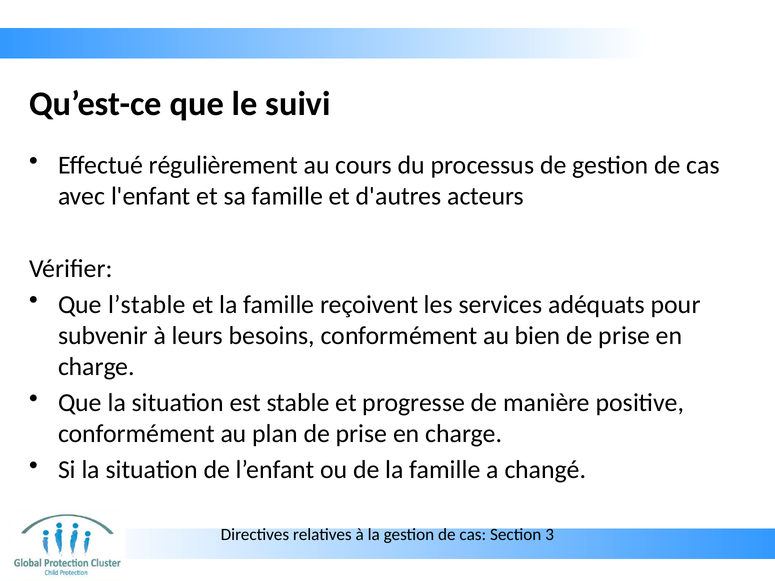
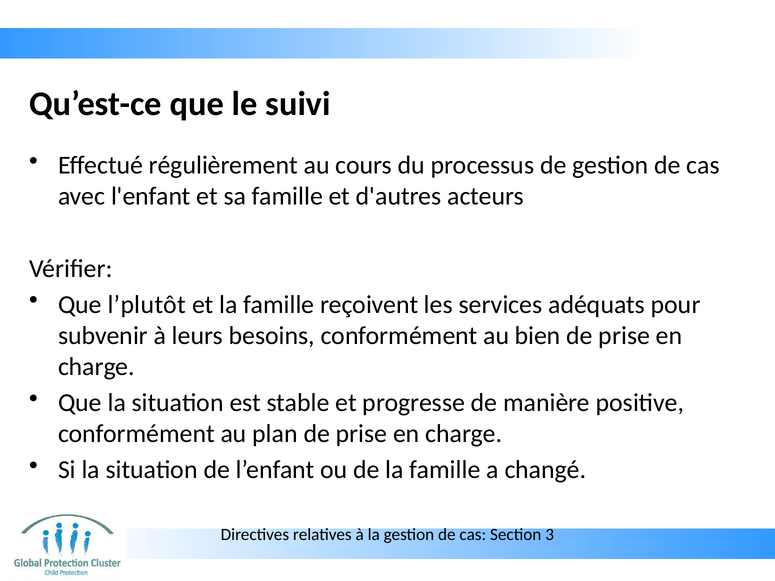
l’stable: l’stable -> l’plutôt
